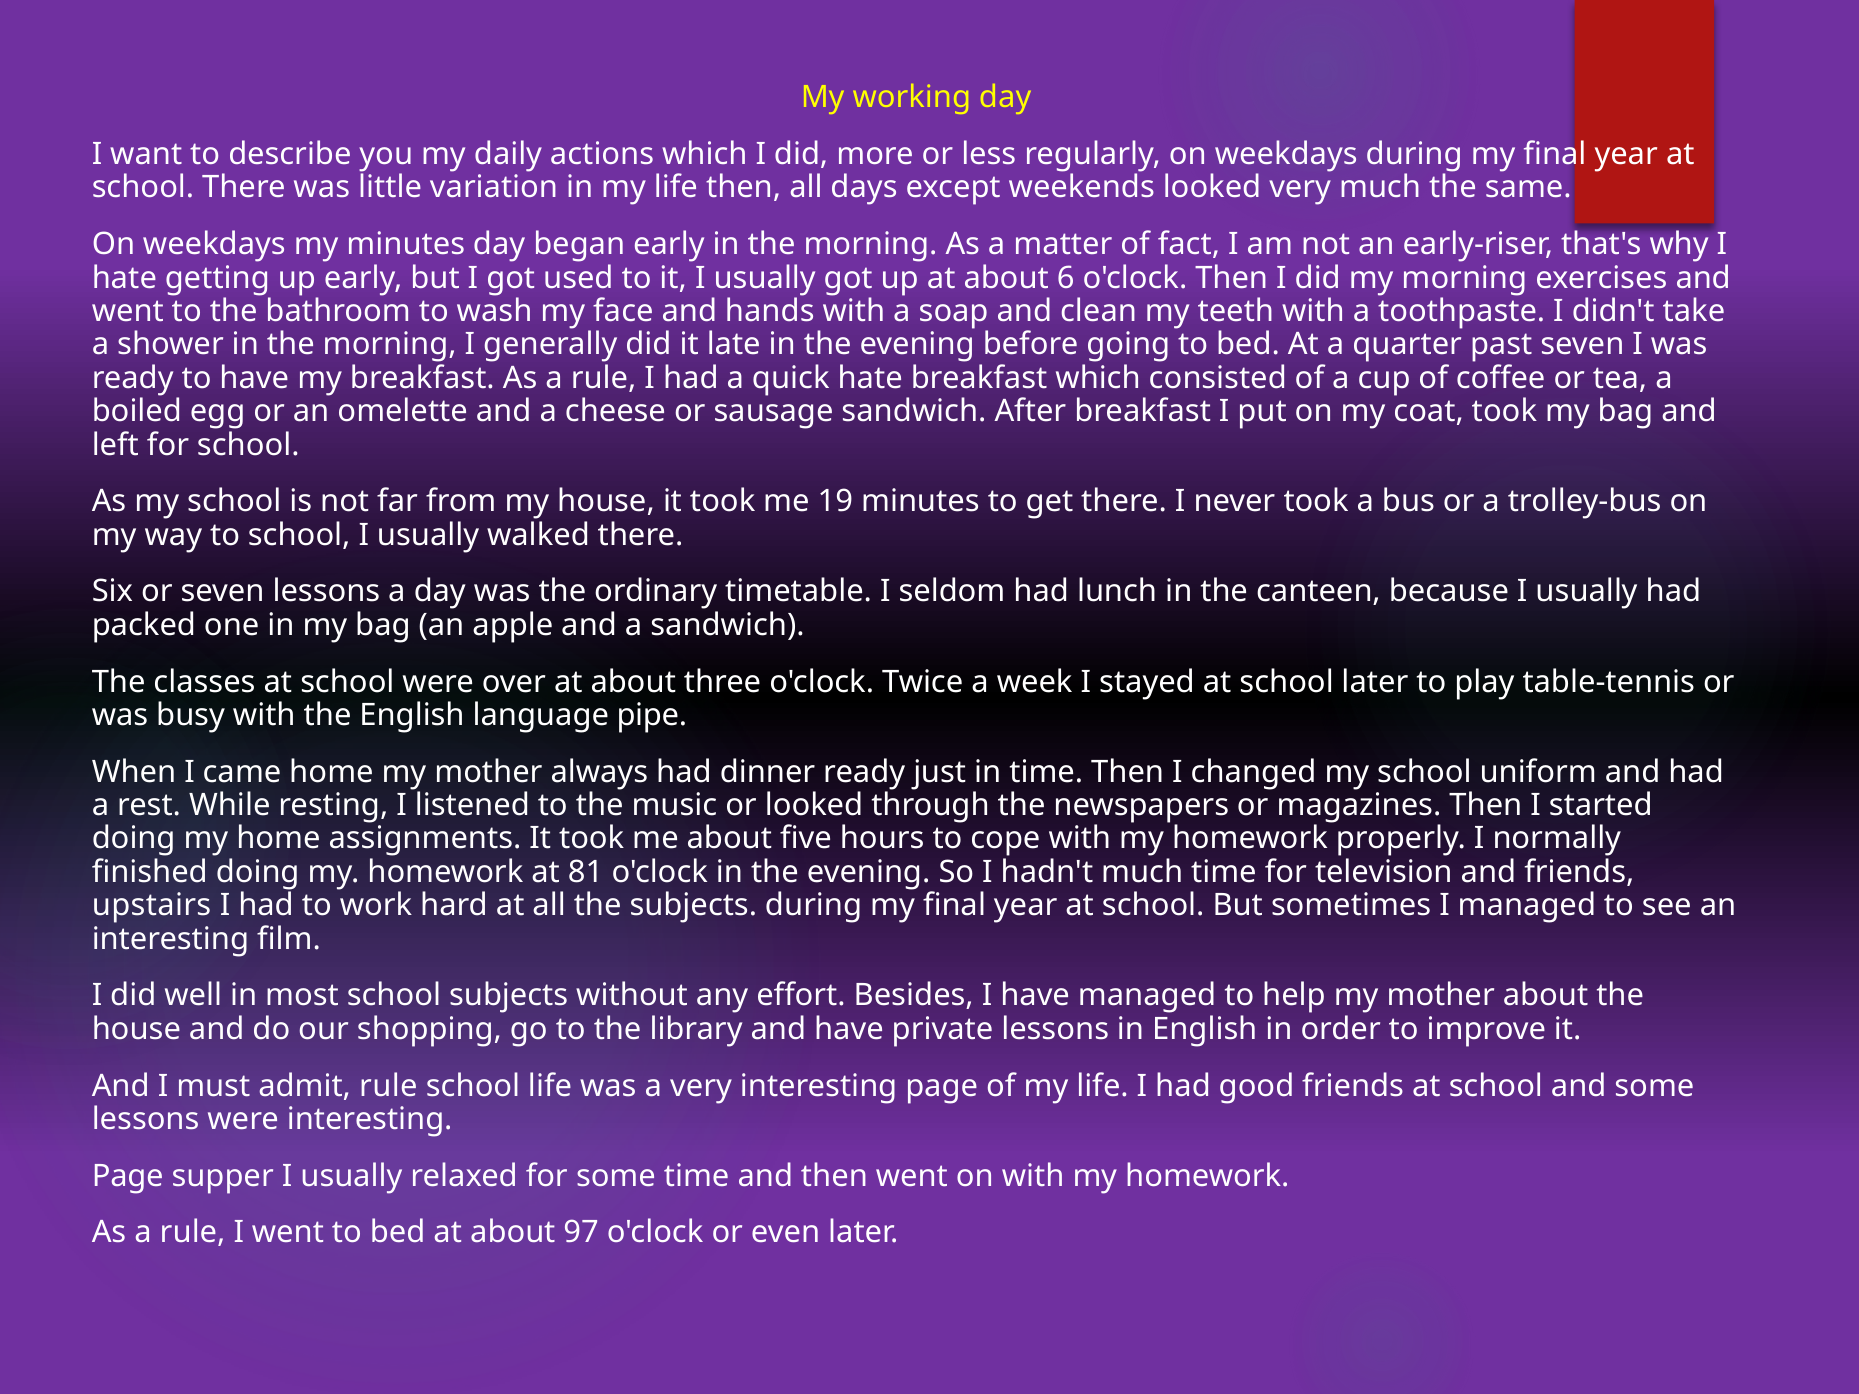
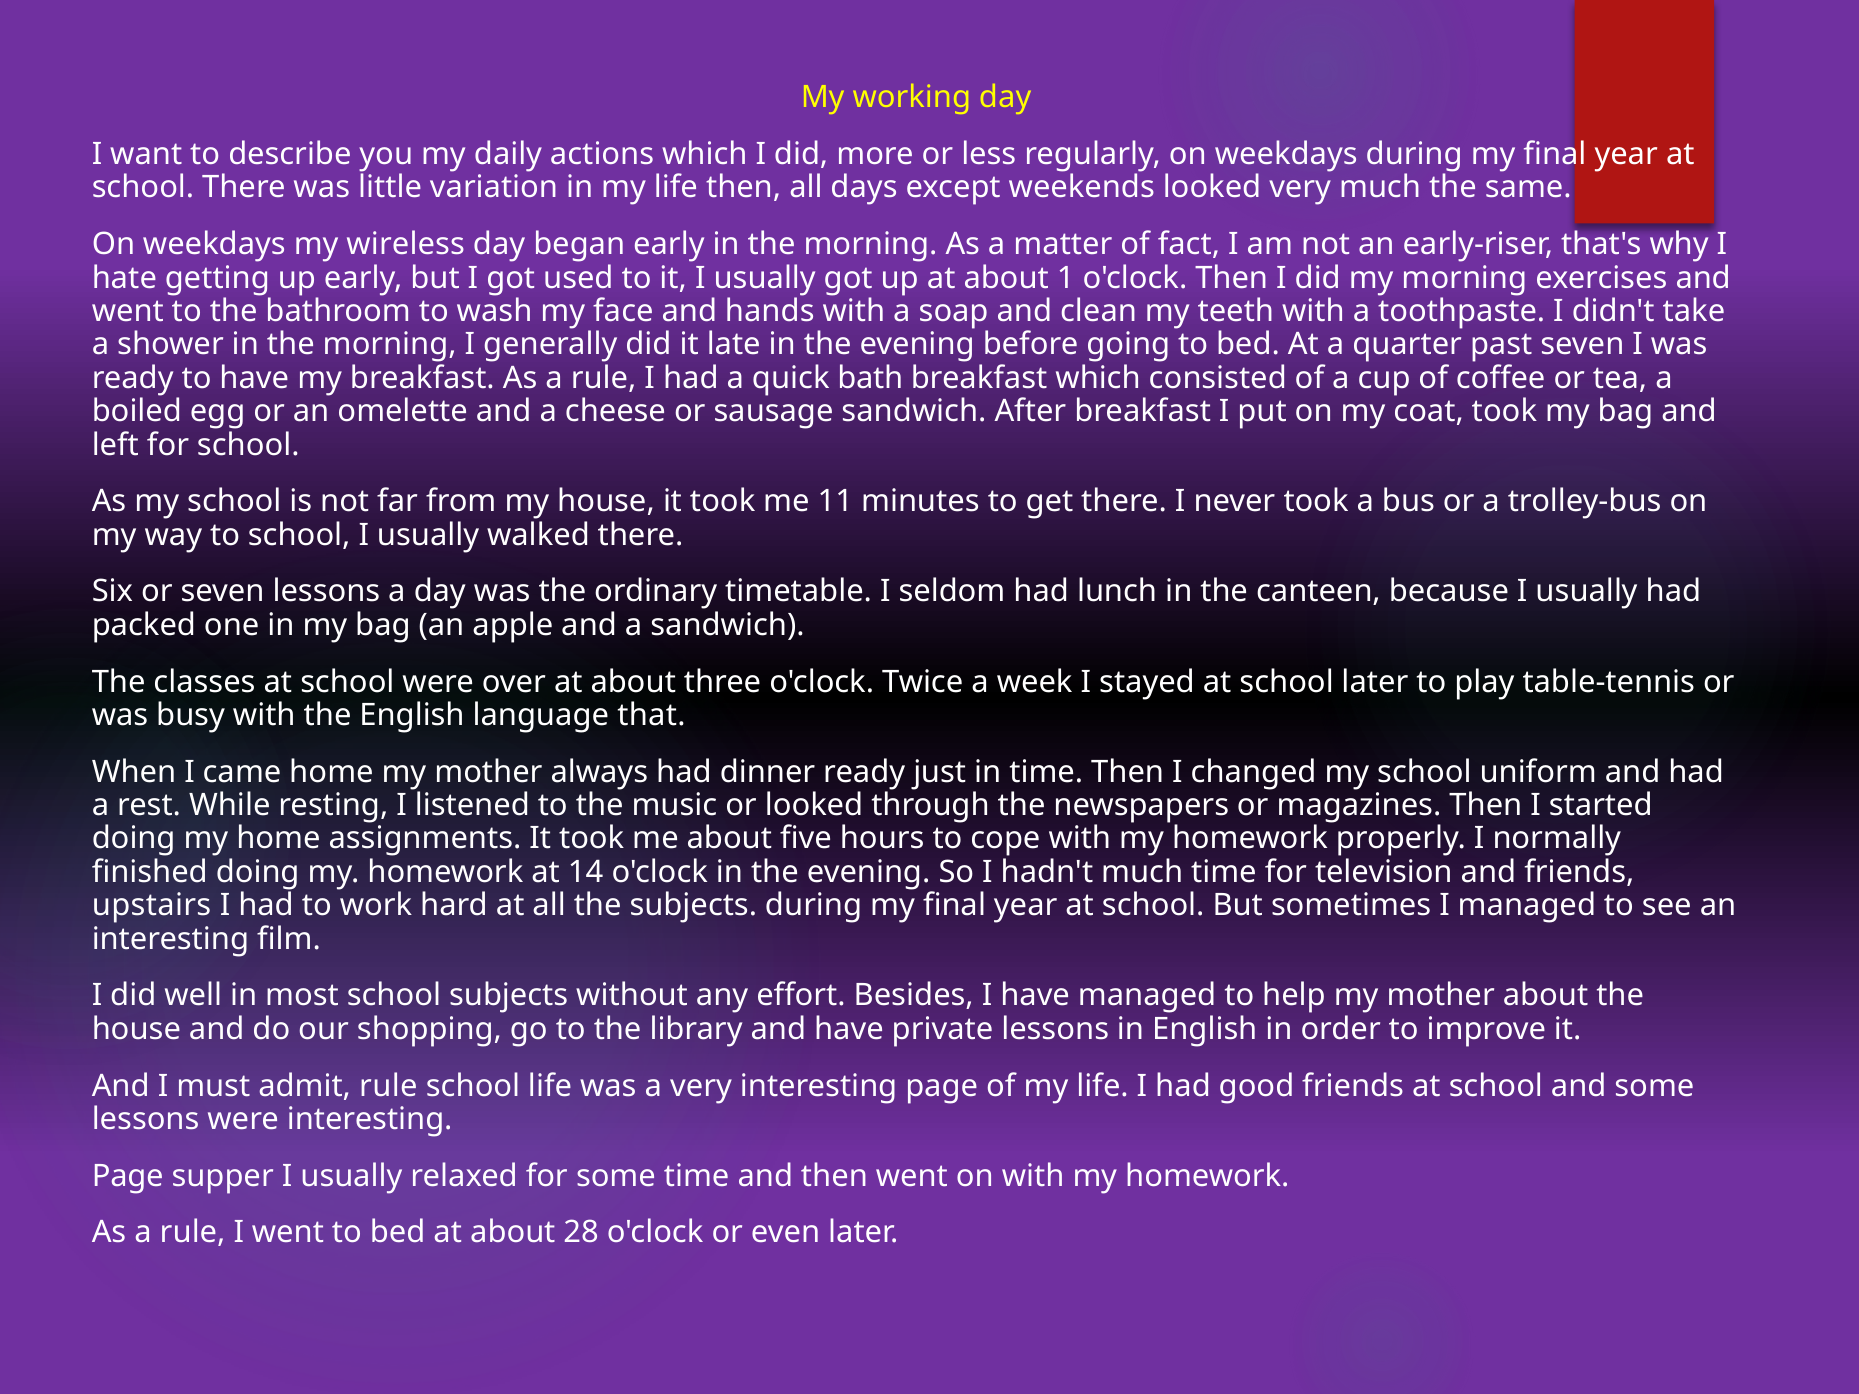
my minutes: minutes -> wireless
6: 6 -> 1
quick hate: hate -> bath
19: 19 -> 11
pipe: pipe -> that
81: 81 -> 14
97: 97 -> 28
